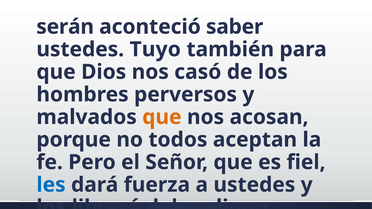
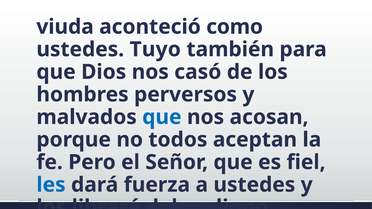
serán: serán -> viuda
saber: saber -> como
que at (162, 117) colour: orange -> blue
